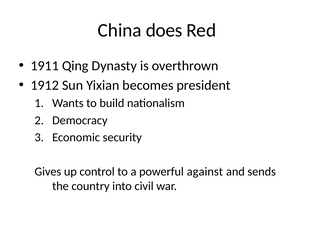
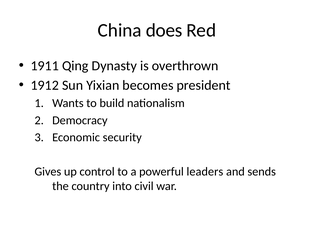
against: against -> leaders
